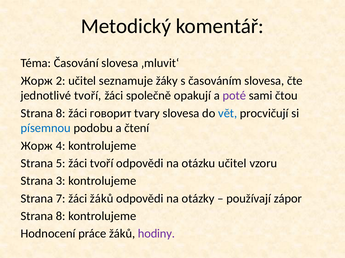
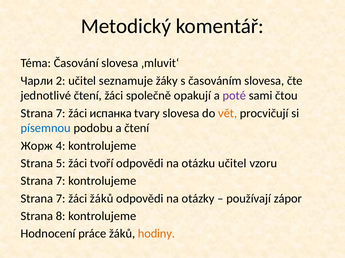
Жорж at (37, 81): Жорж -> Чарли
jednotlivé tvoří: tvoří -> čtení
8 at (61, 114): 8 -> 7
говорит: говорит -> испанка
vět colour: blue -> orange
3 at (61, 181): 3 -> 7
hodiny colour: purple -> orange
